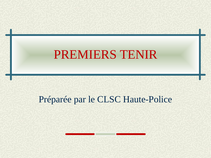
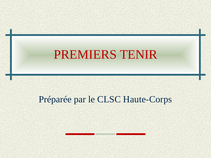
Haute-Police: Haute-Police -> Haute-Corps
